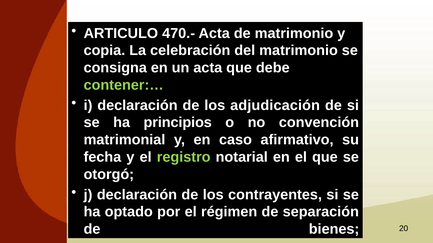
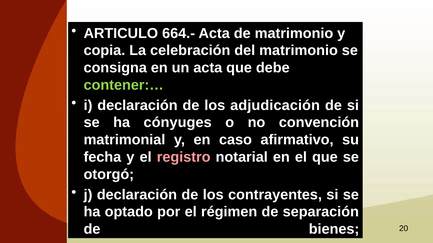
470.-: 470.- -> 664.-
principios: principios -> cónyuges
registro colour: light green -> pink
